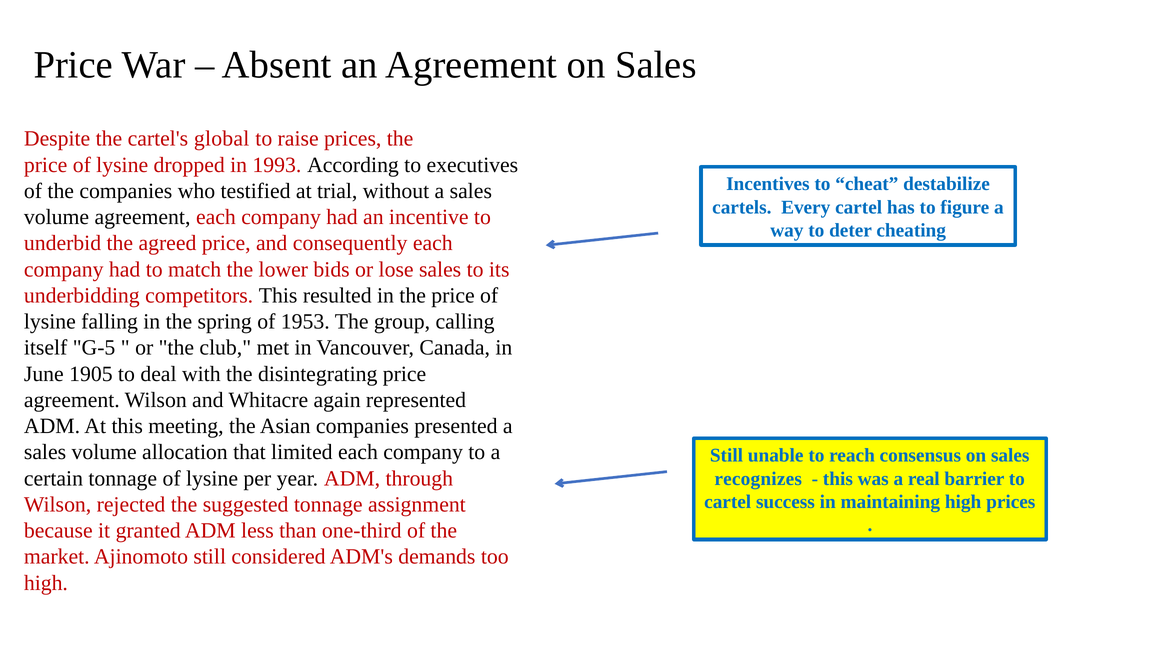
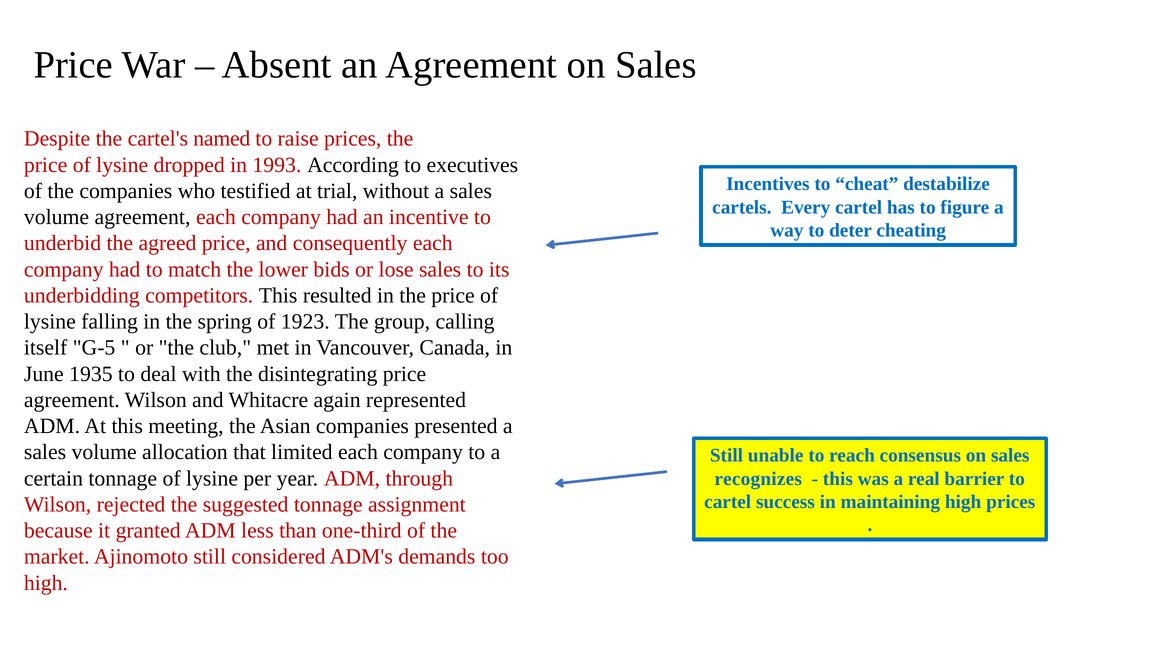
global: global -> named
1953: 1953 -> 1923
1905: 1905 -> 1935
